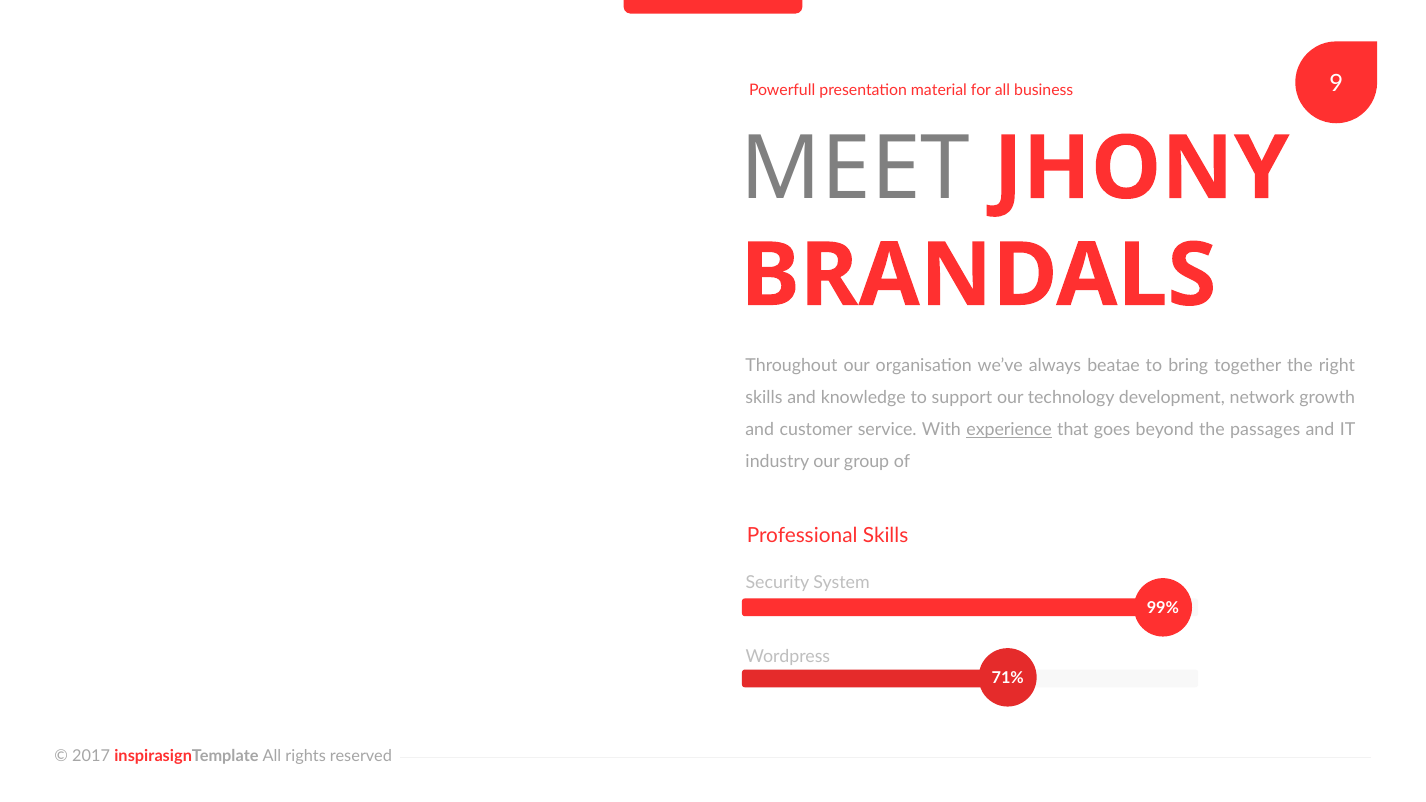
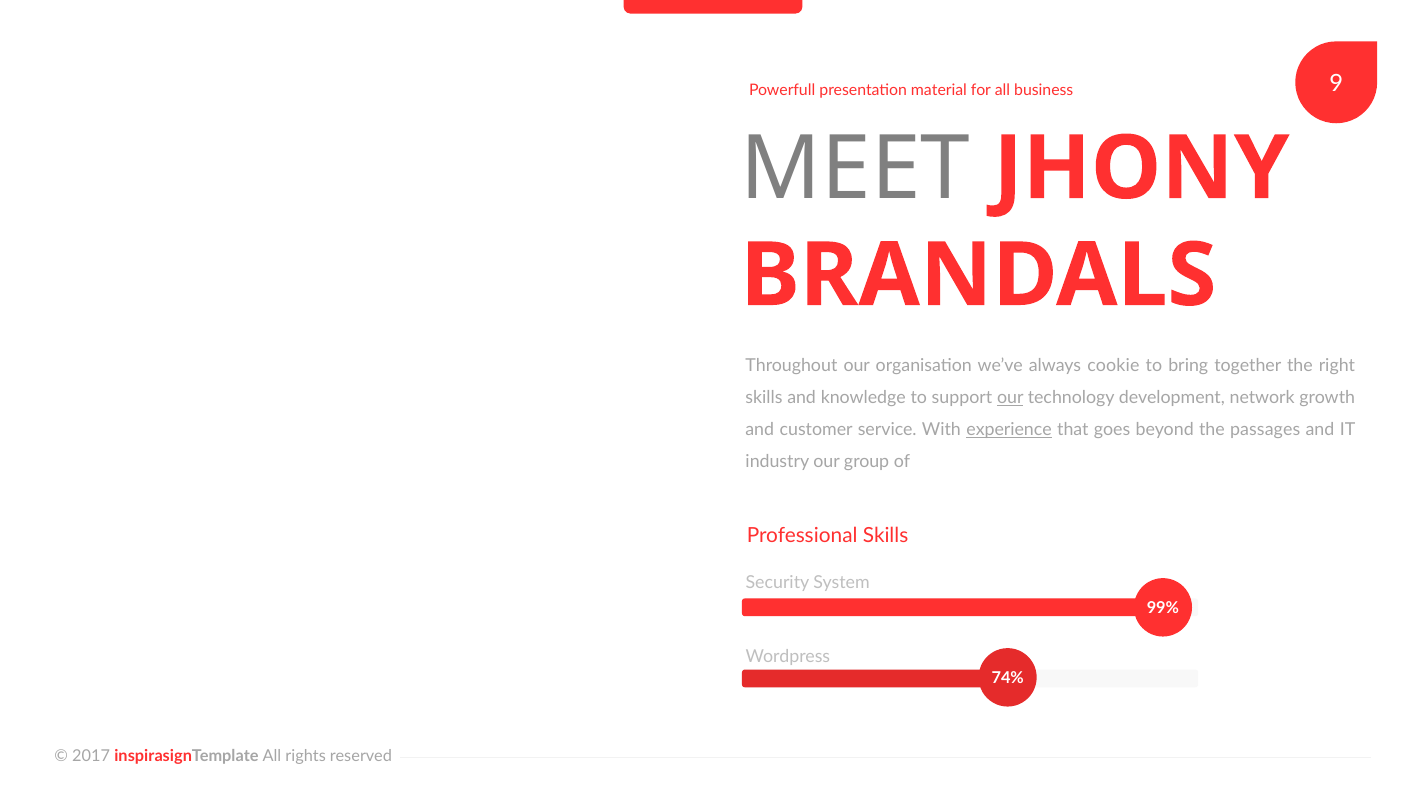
beatae: beatae -> cookie
our at (1010, 398) underline: none -> present
71%: 71% -> 74%
